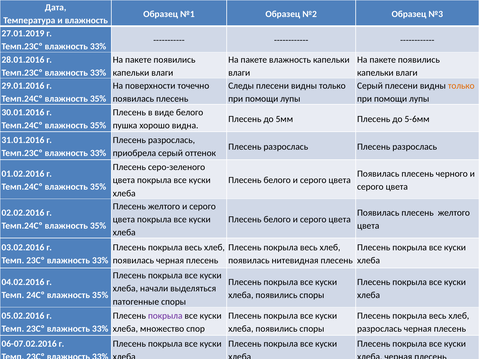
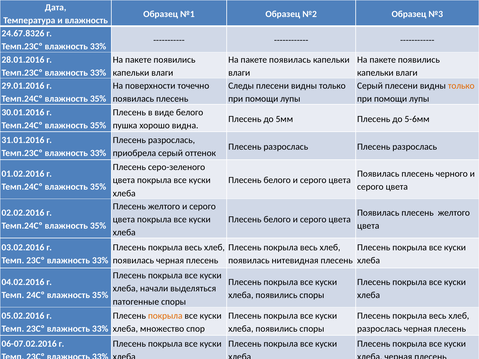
27.01.2019: 27.01.2019 -> 24.67.8326
пакете влажность: влажность -> появилась
покрыла at (165, 316) colour: purple -> orange
